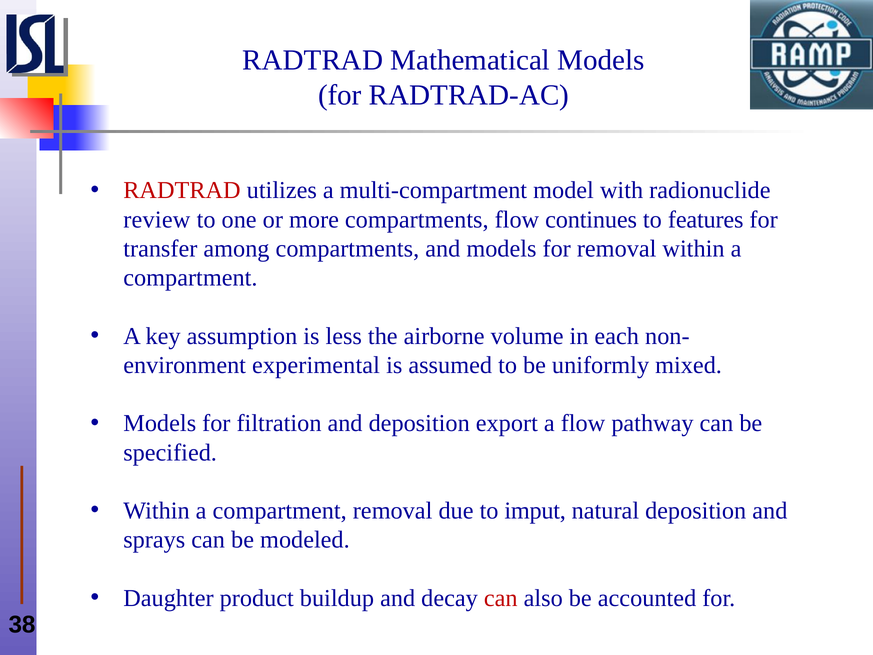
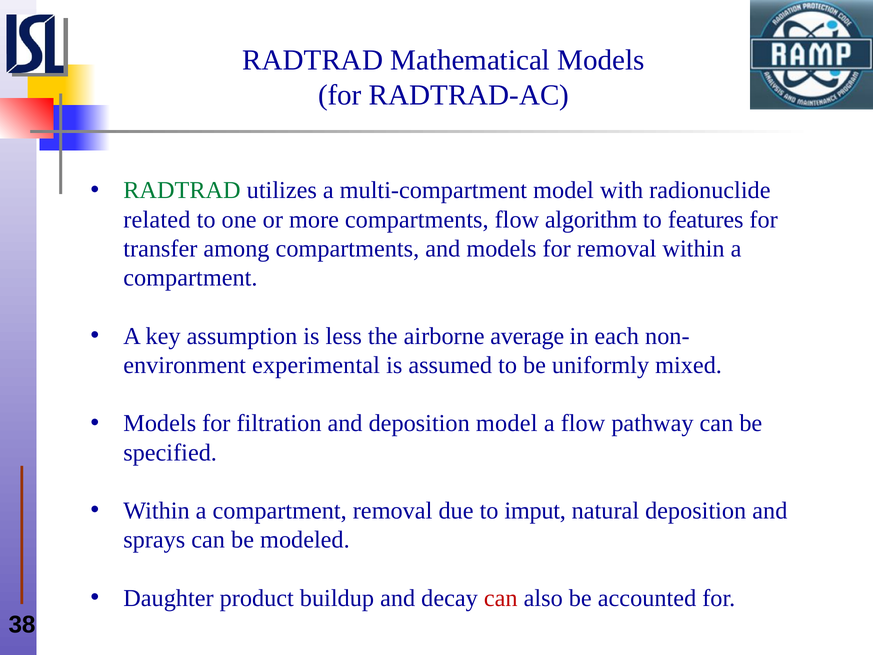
RADTRAD at (182, 190) colour: red -> green
review: review -> related
continues: continues -> algorithm
volume: volume -> average
deposition export: export -> model
